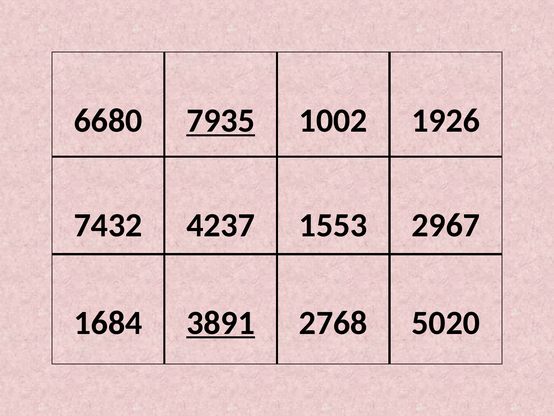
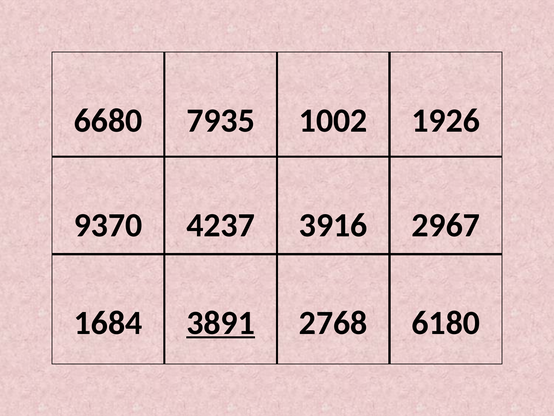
7935 underline: present -> none
7432: 7432 -> 9370
1553: 1553 -> 3916
5020: 5020 -> 6180
